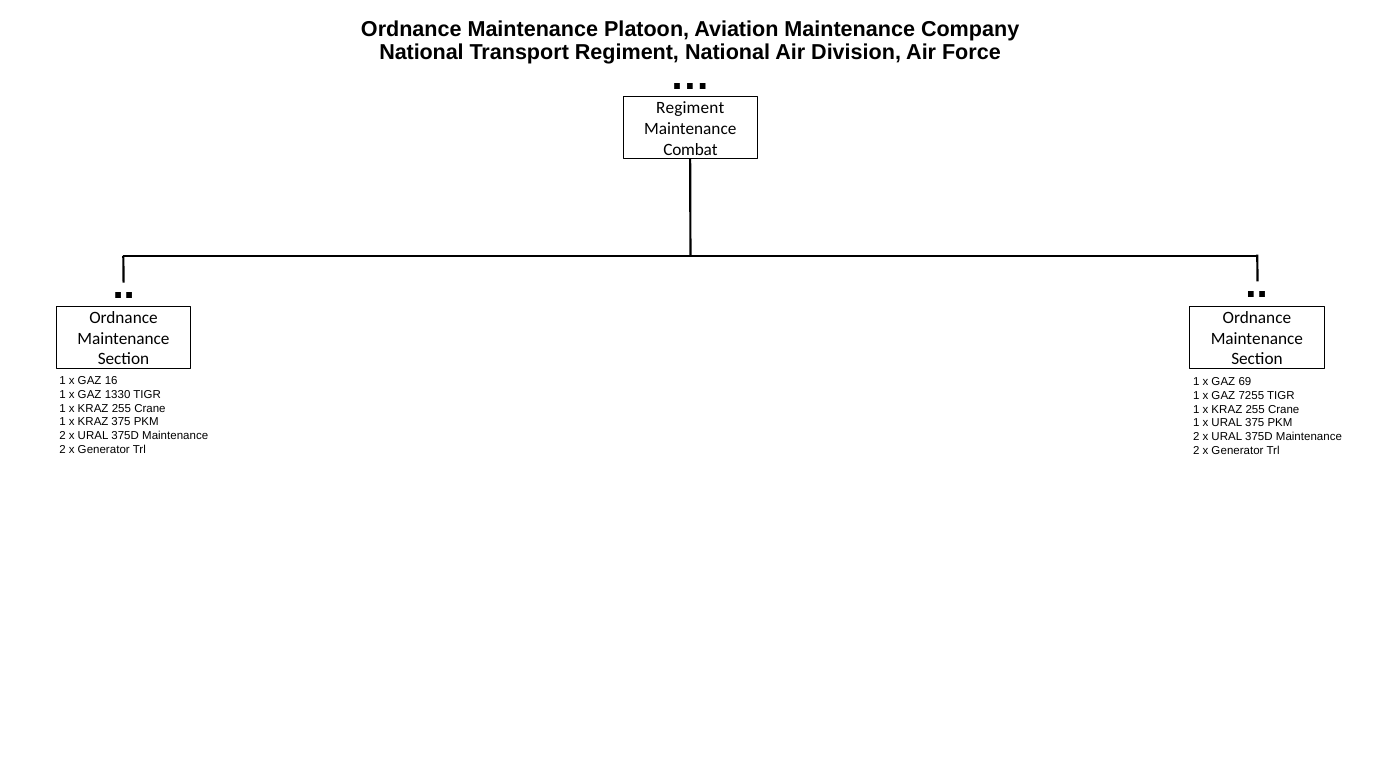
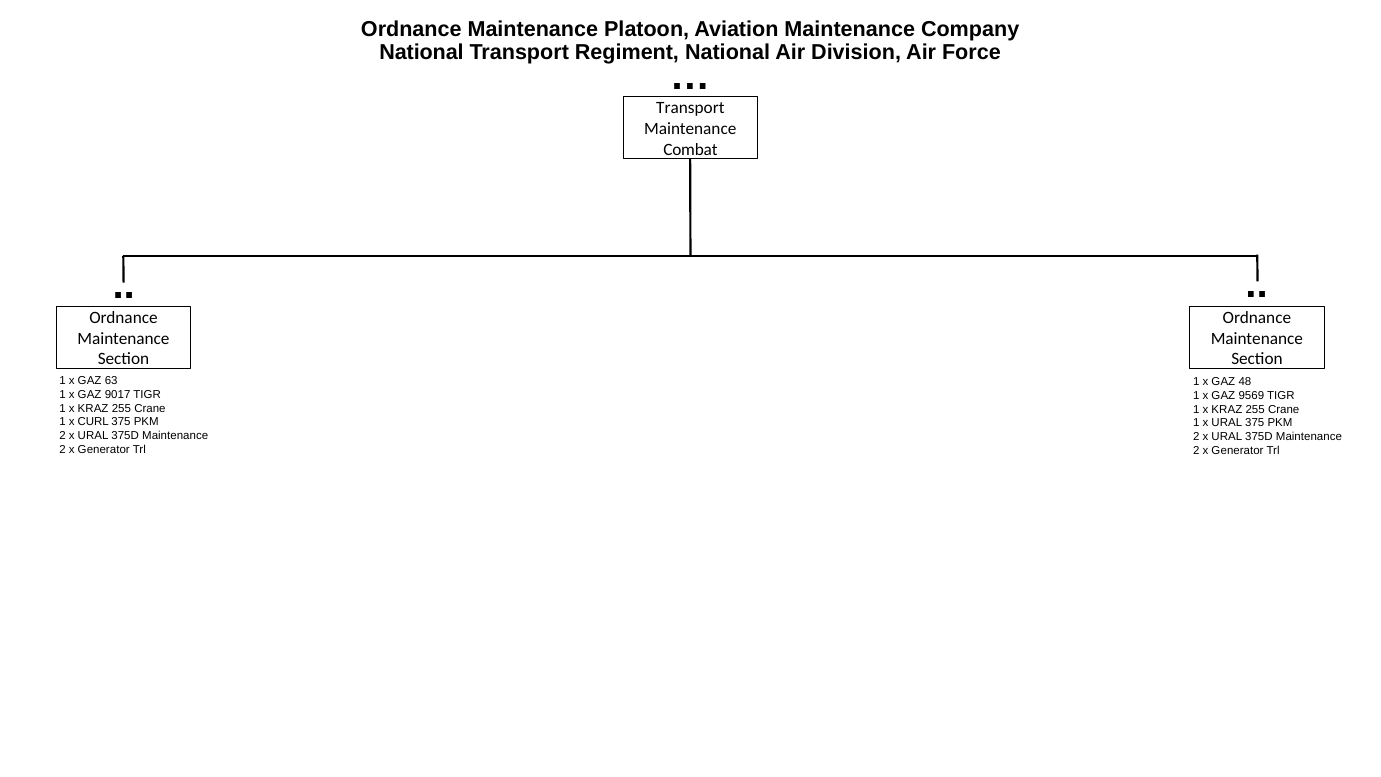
Regiment at (690, 108): Regiment -> Transport
16: 16 -> 63
69: 69 -> 48
1330: 1330 -> 9017
7255: 7255 -> 9569
KRAZ at (93, 422): KRAZ -> CURL
